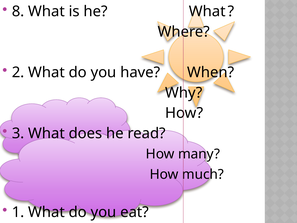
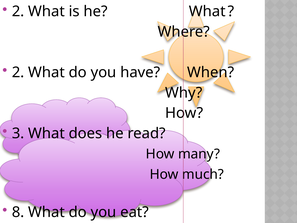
8 at (18, 11): 8 -> 2
1: 1 -> 8
